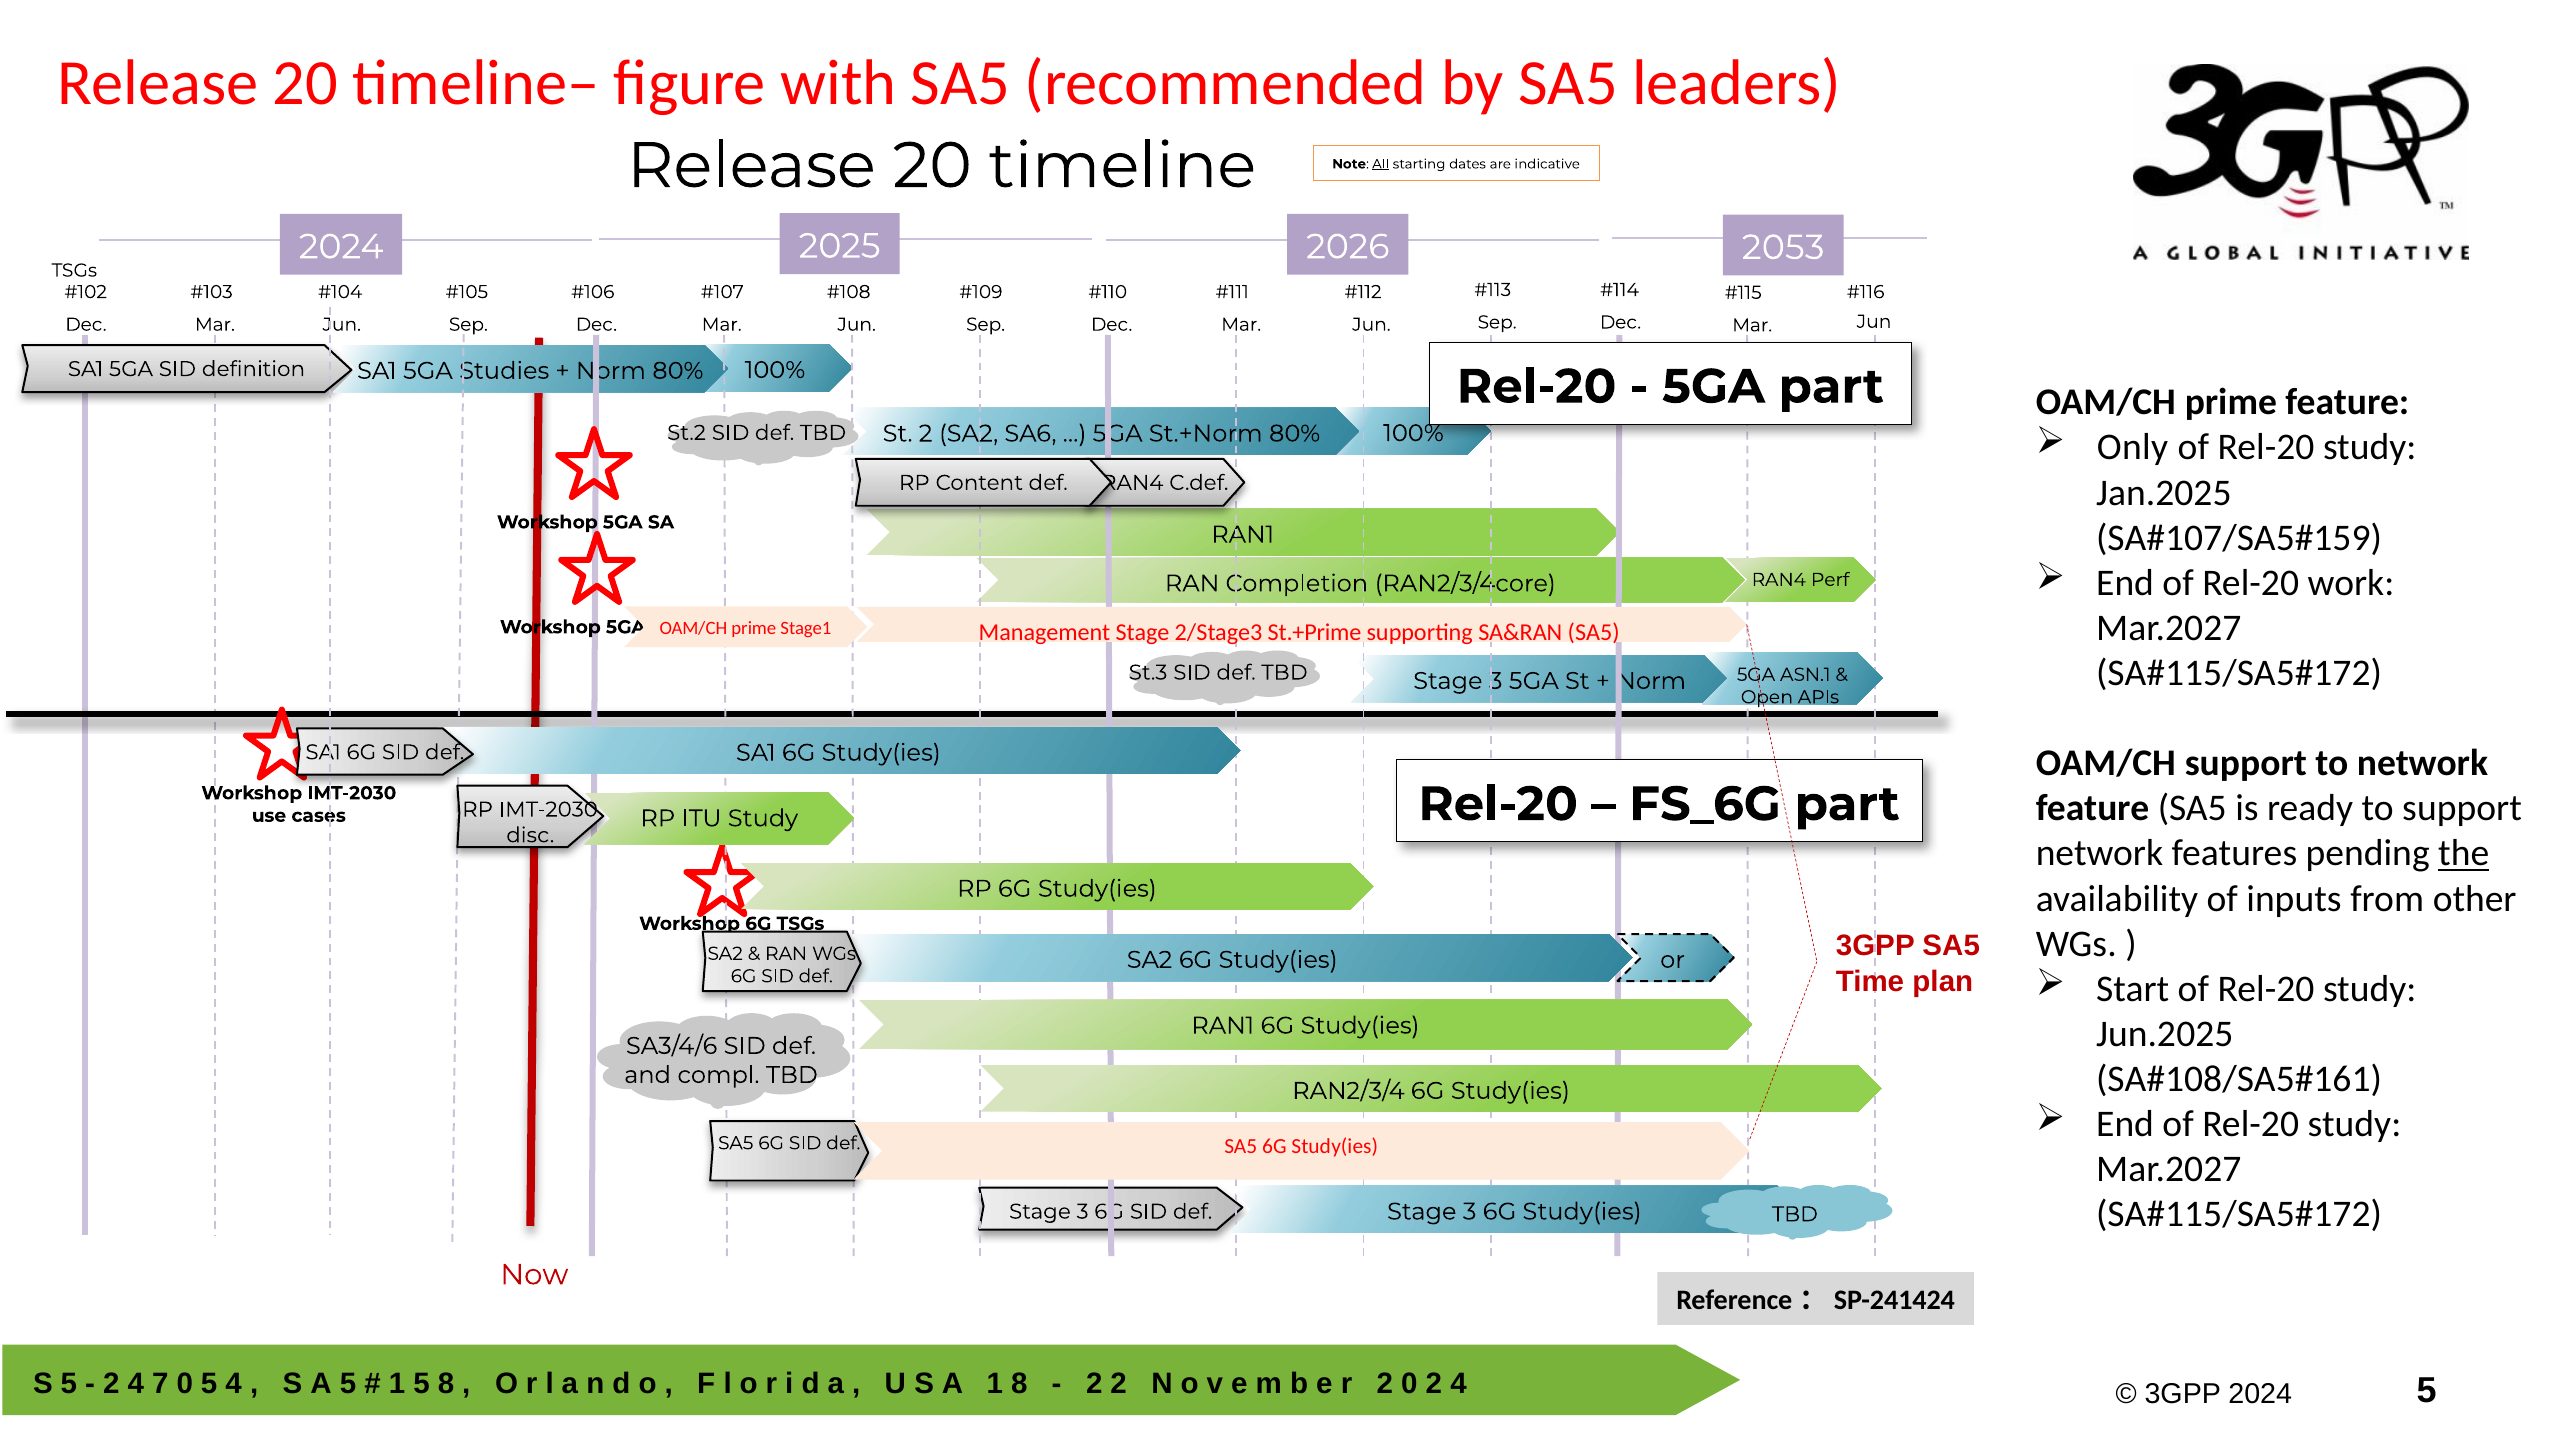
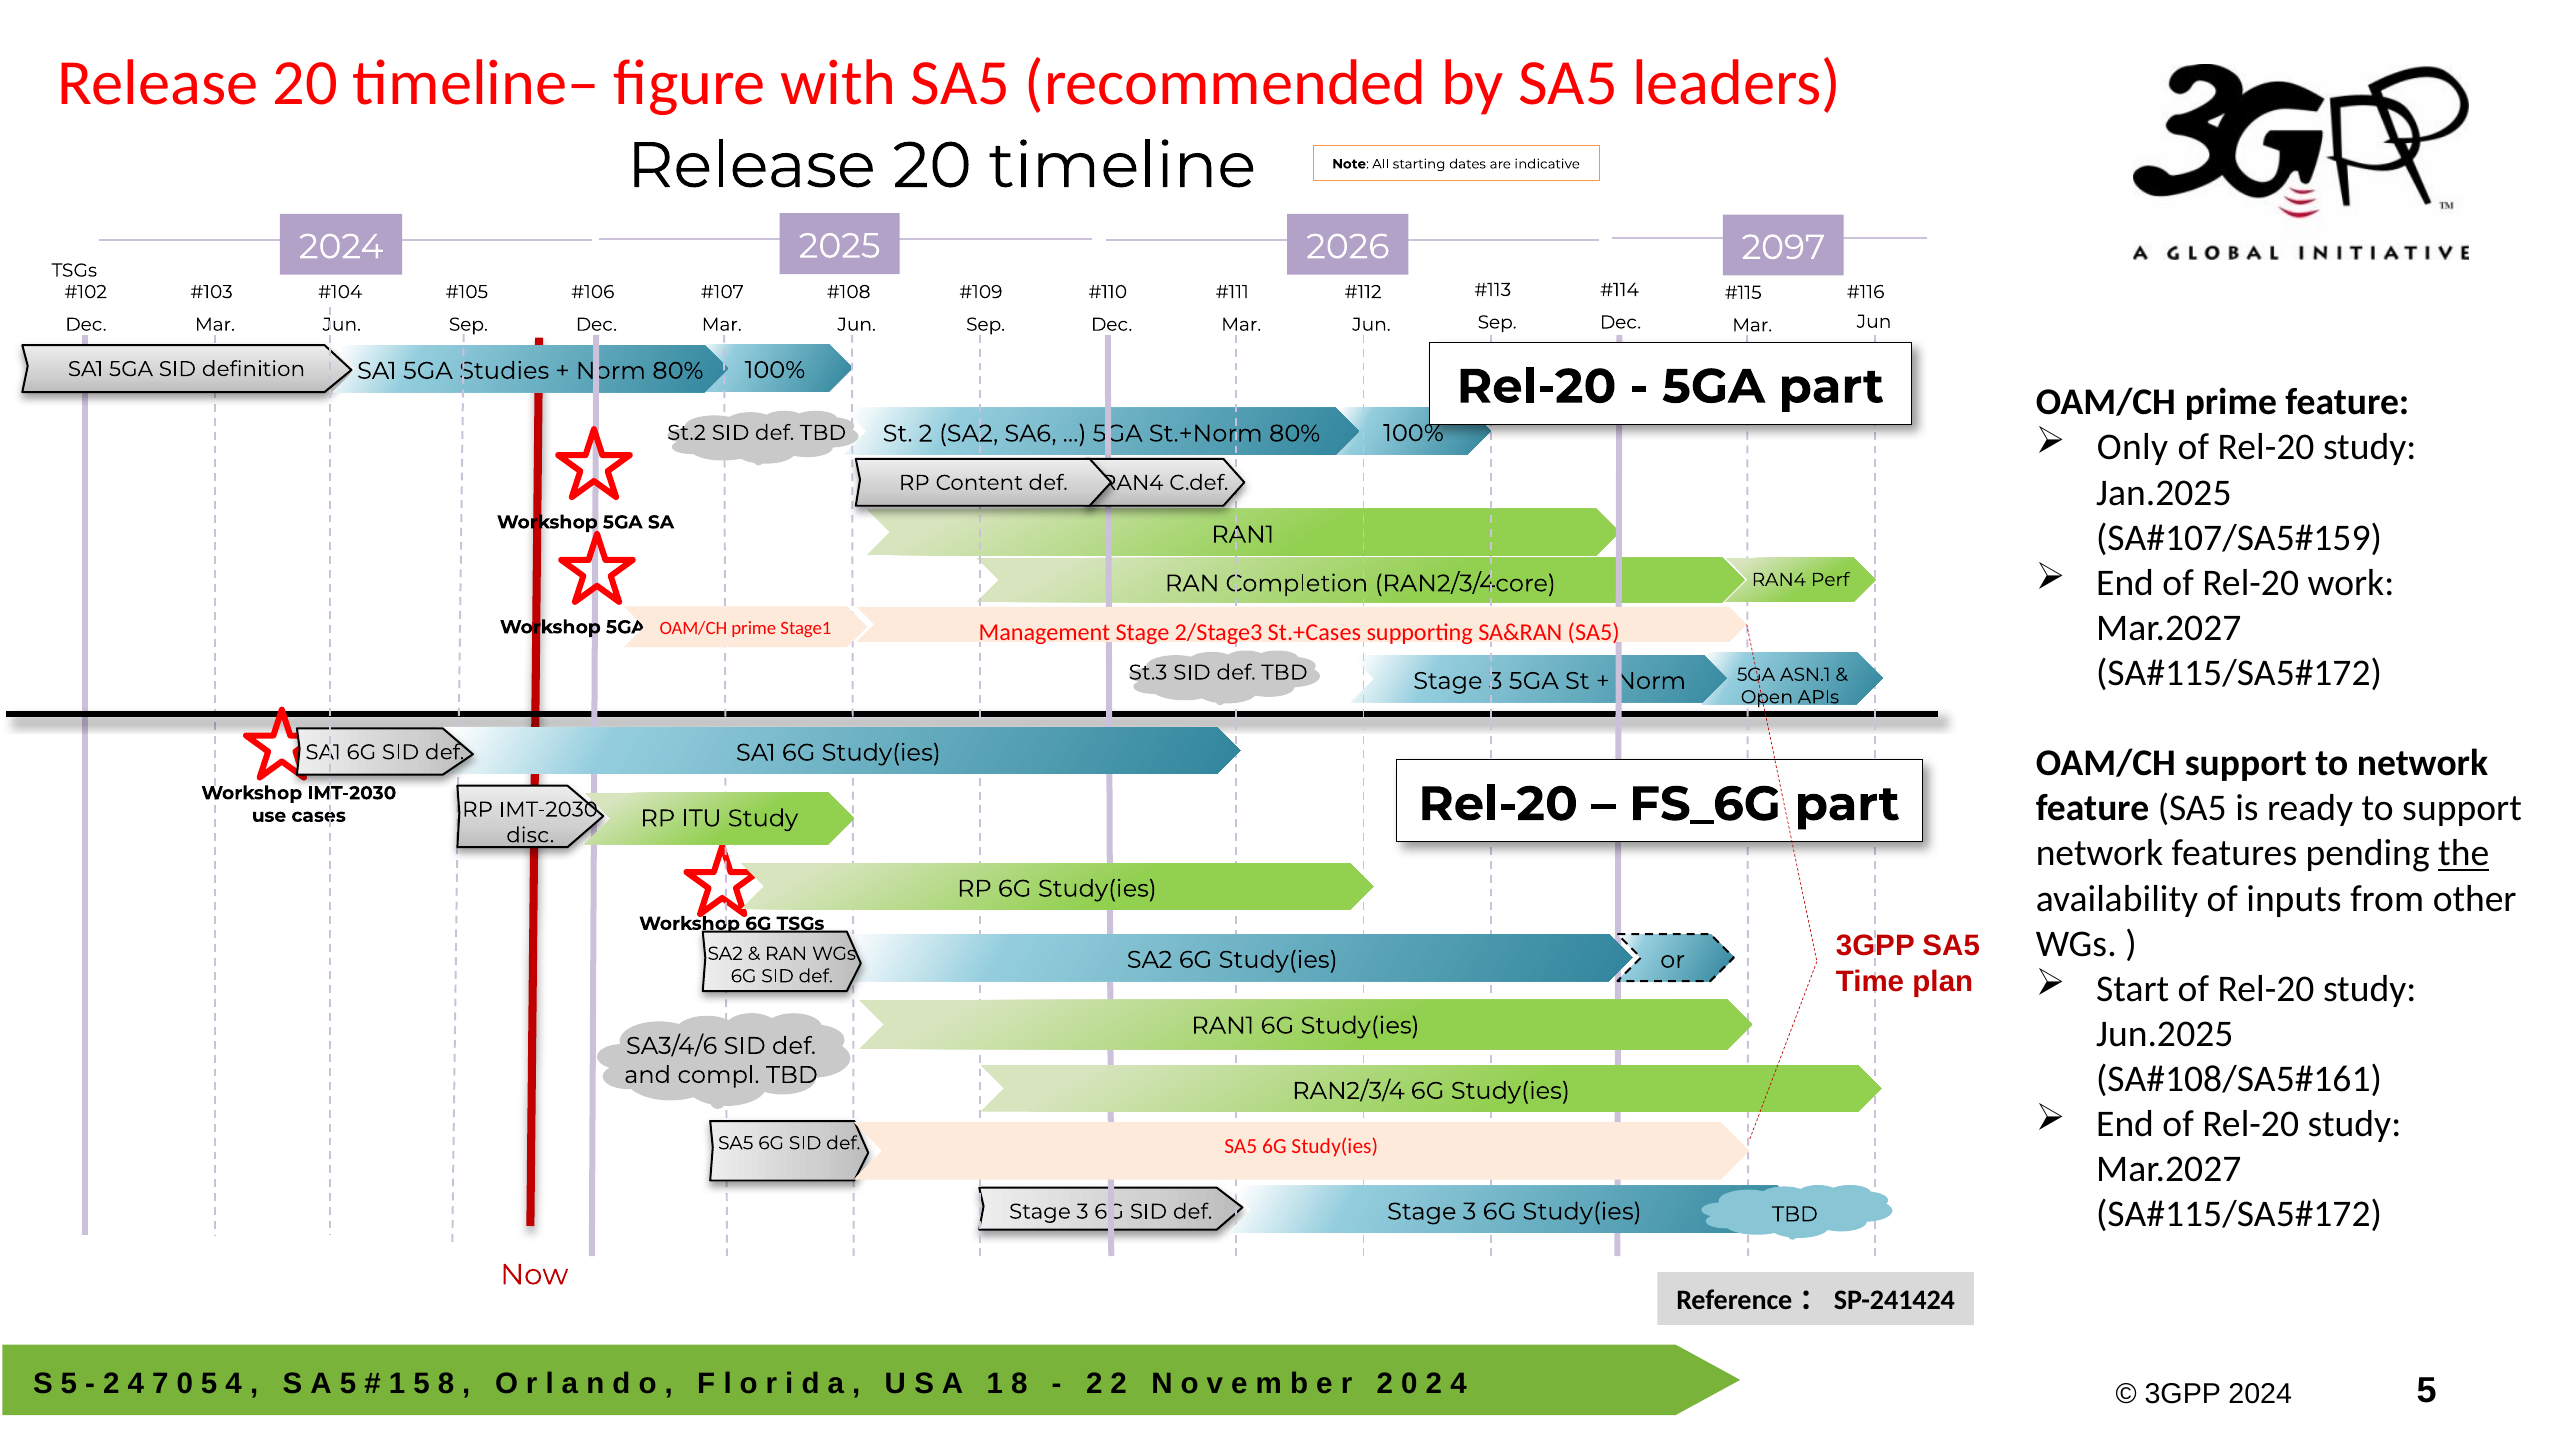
All underline: present -> none
2053: 2053 -> 2097
St.+Prime: St.+Prime -> St.+Cases
